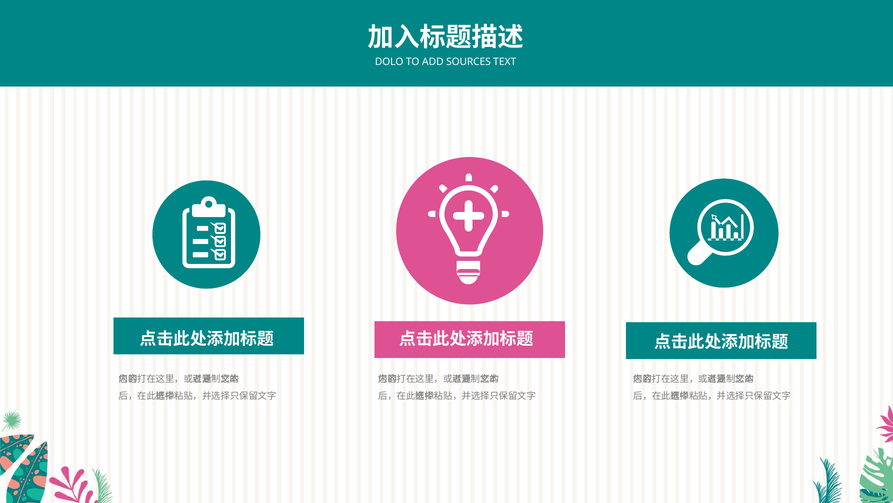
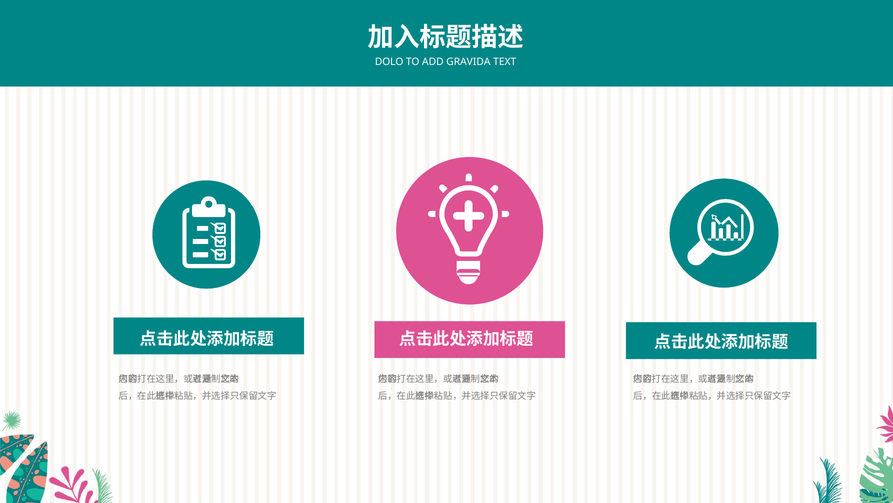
SOURCES: SOURCES -> GRAVIDA
